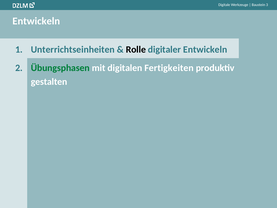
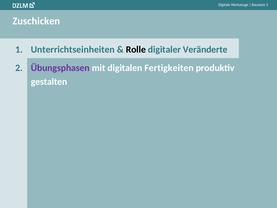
Entwickeln at (36, 21): Entwickeln -> Zuschicken
digitaler Entwickeln: Entwickeln -> Veränderte
Übungsphasen colour: green -> purple
